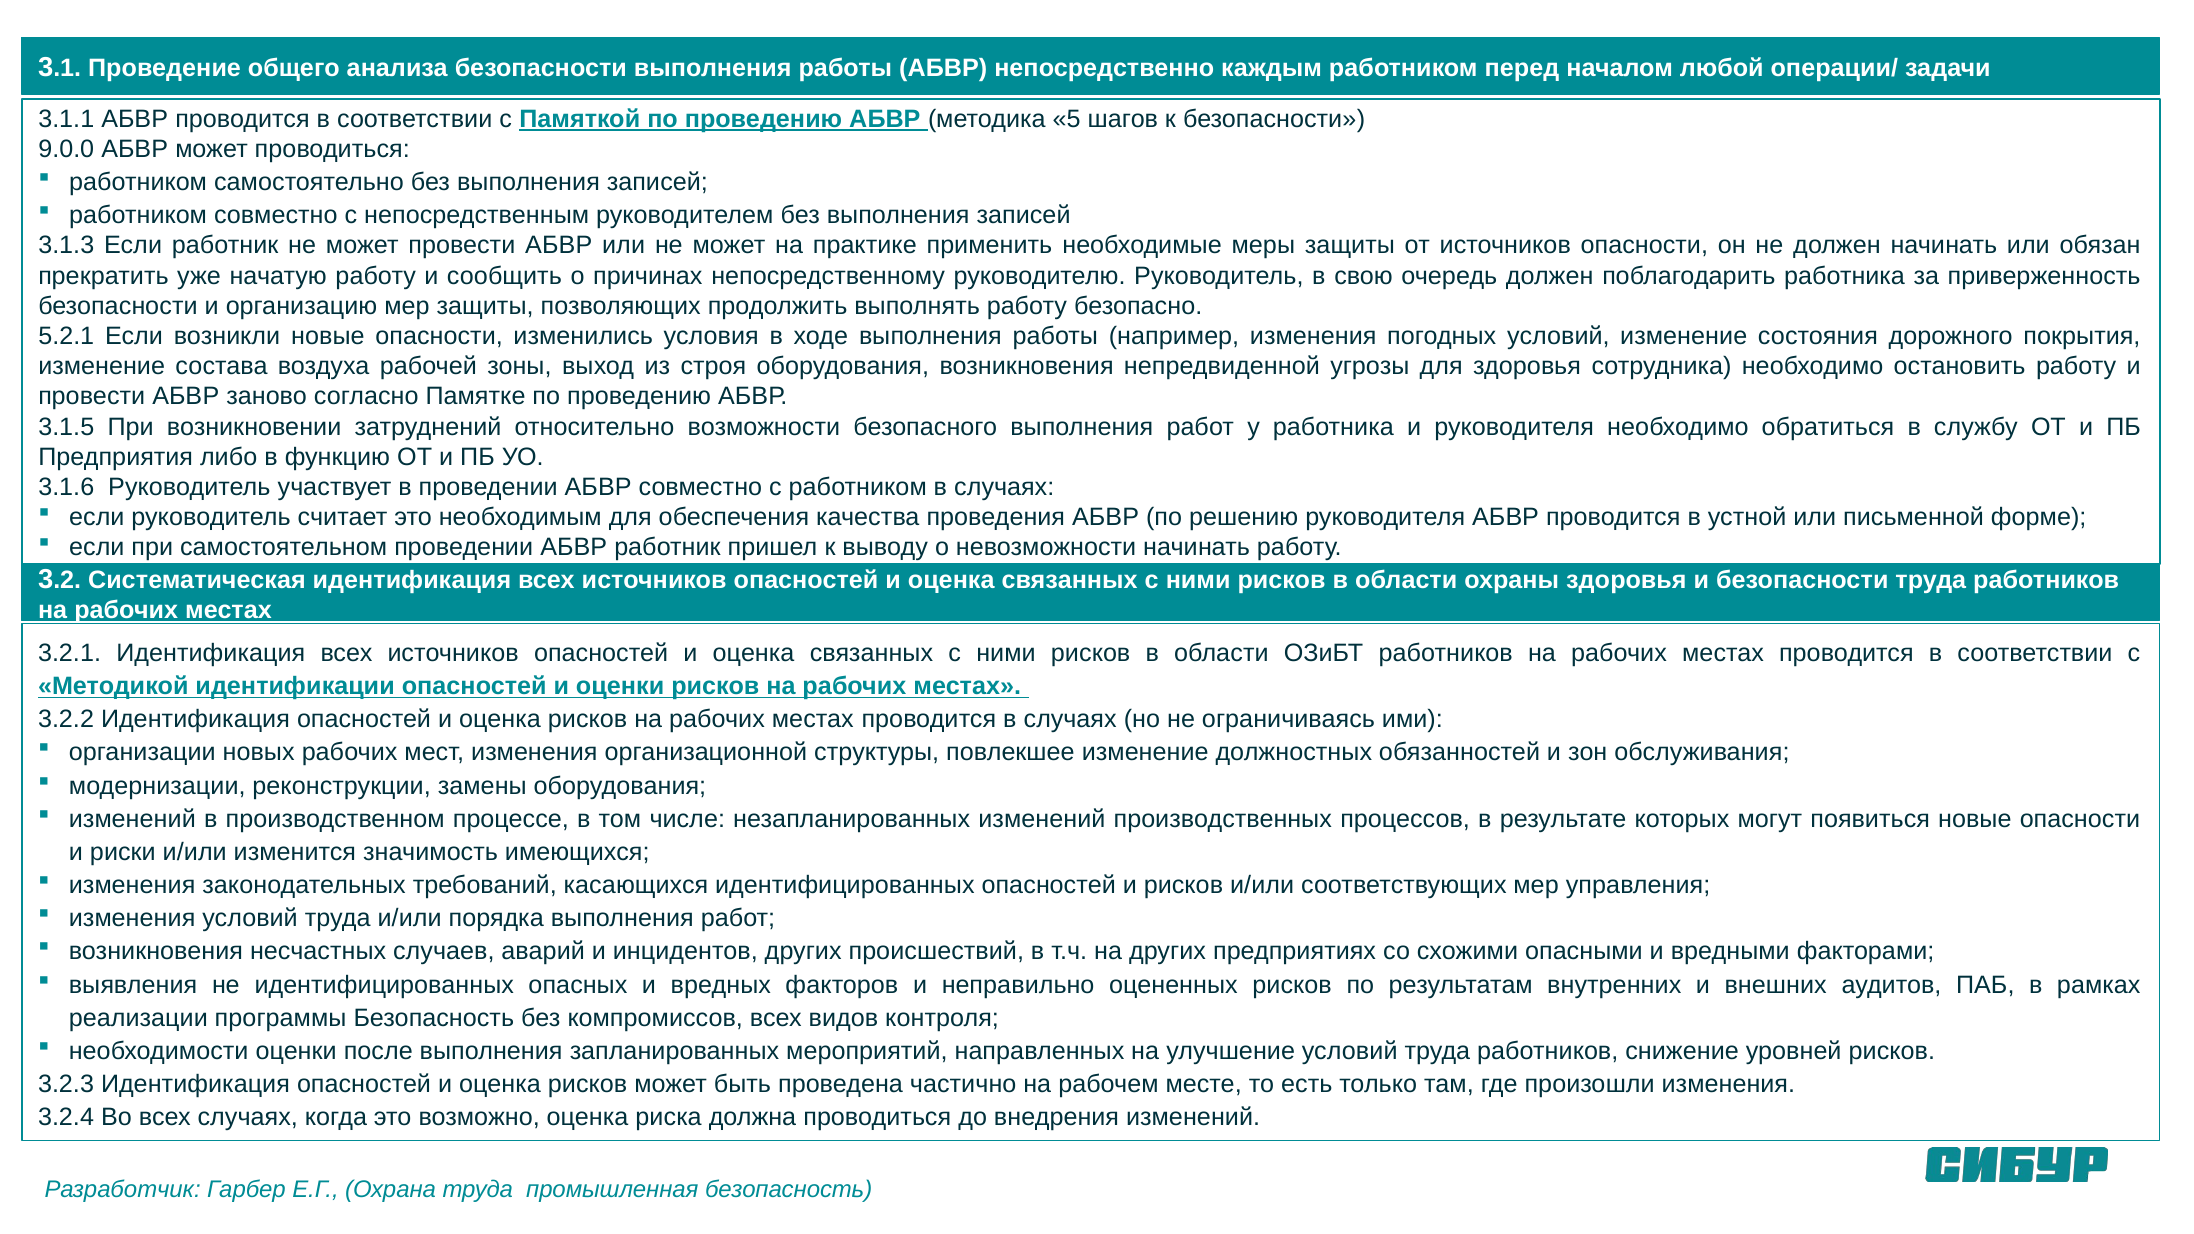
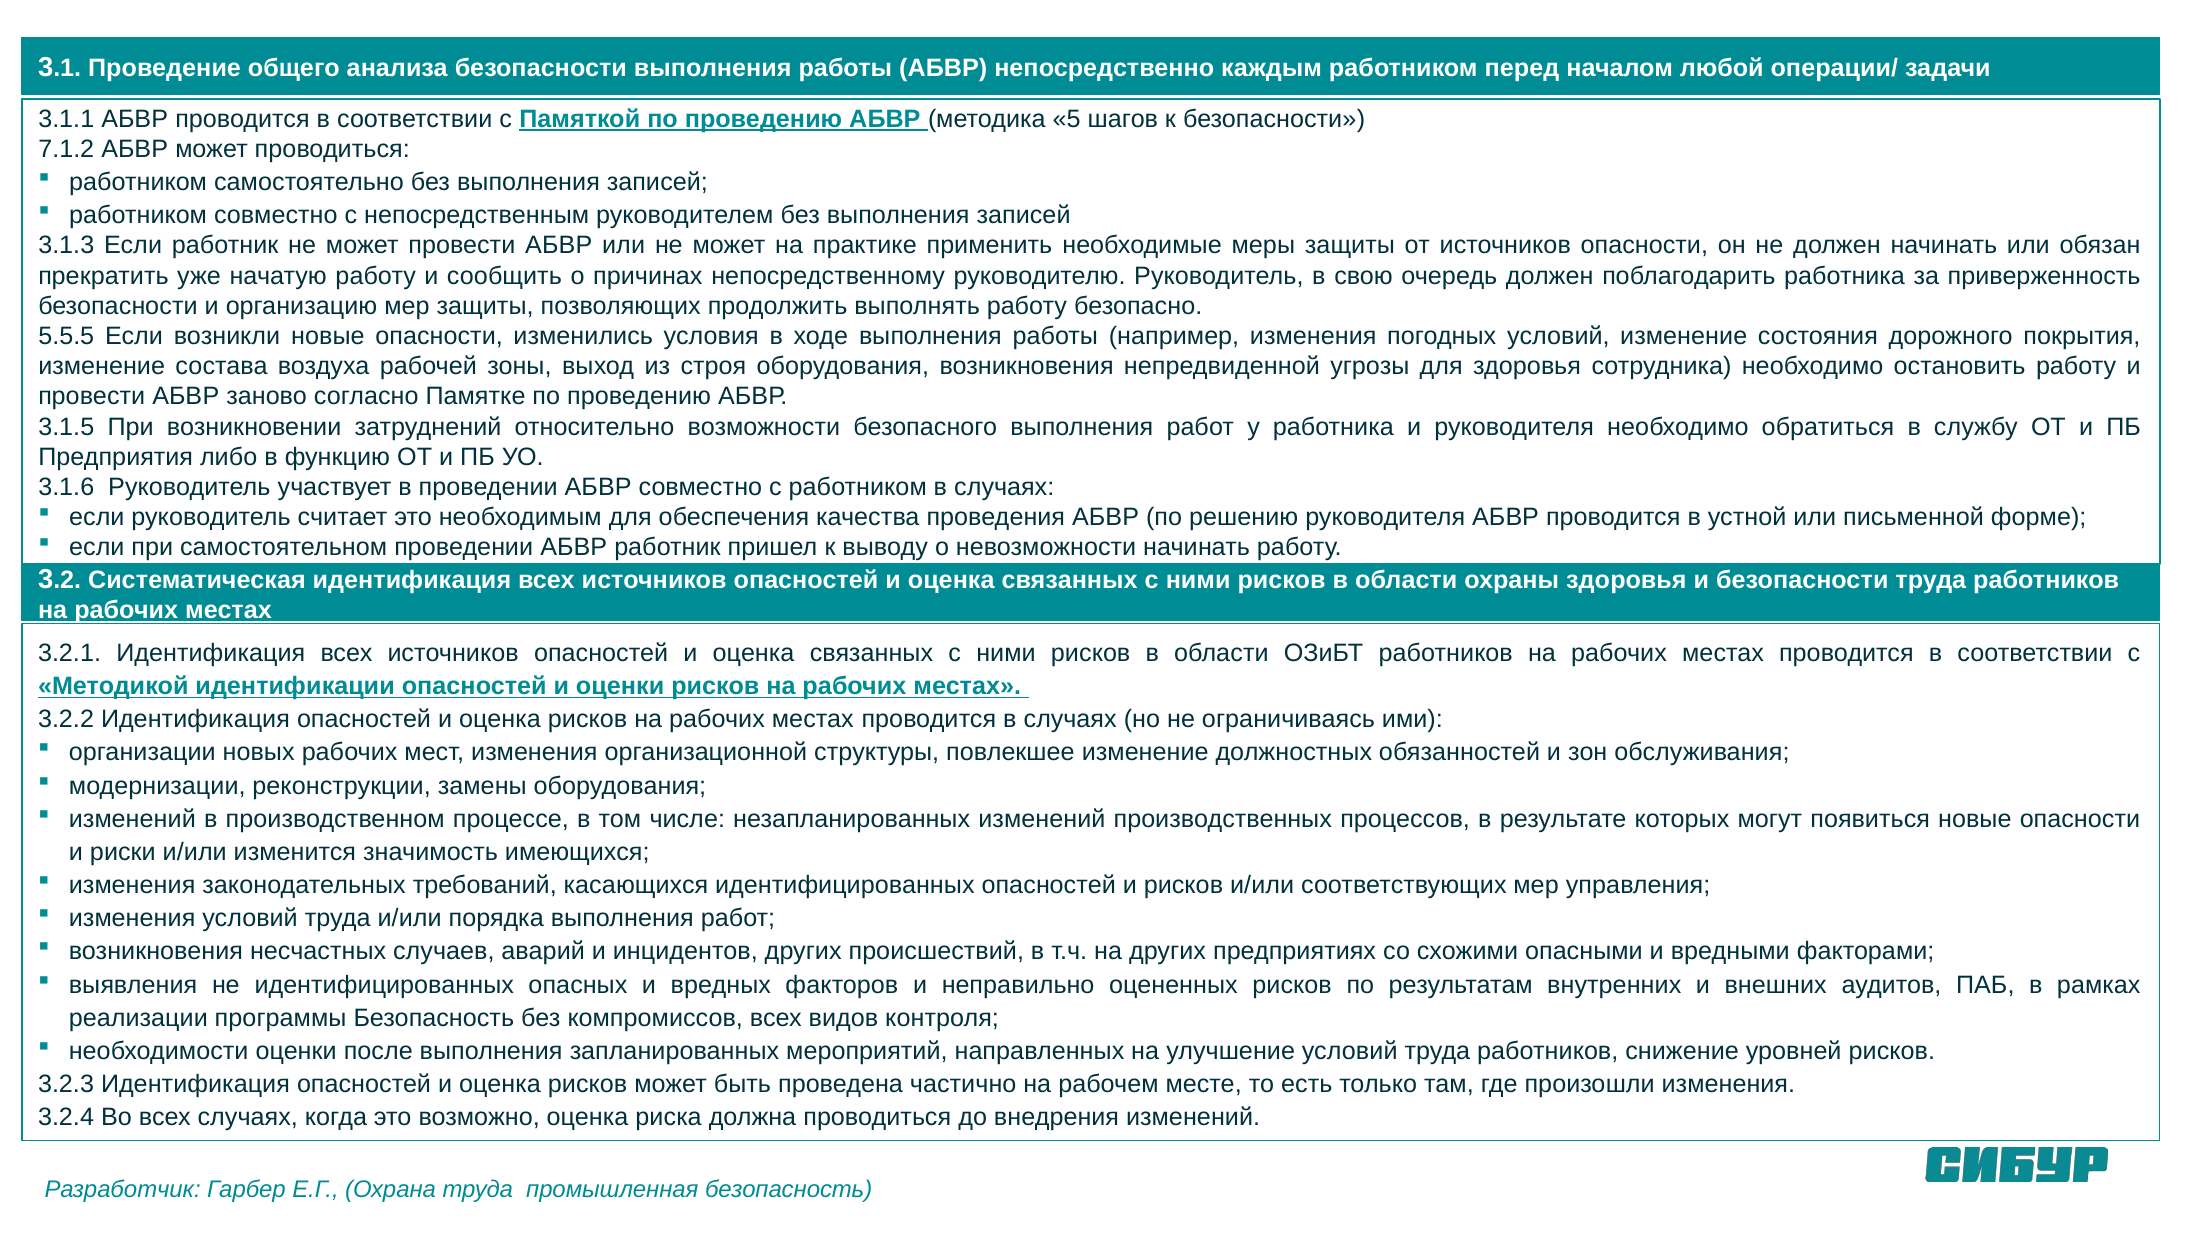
9.0.0: 9.0.0 -> 7.1.2
5.2.1: 5.2.1 -> 5.5.5
